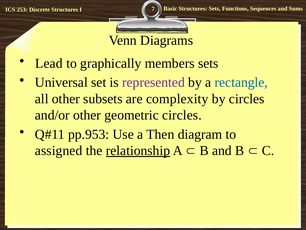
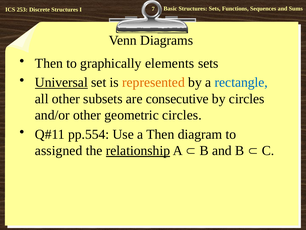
Lead at (49, 63): Lead -> Then
members: members -> elements
Universal underline: none -> present
represented colour: purple -> orange
complexity: complexity -> consecutive
pp.953: pp.953 -> pp.554
